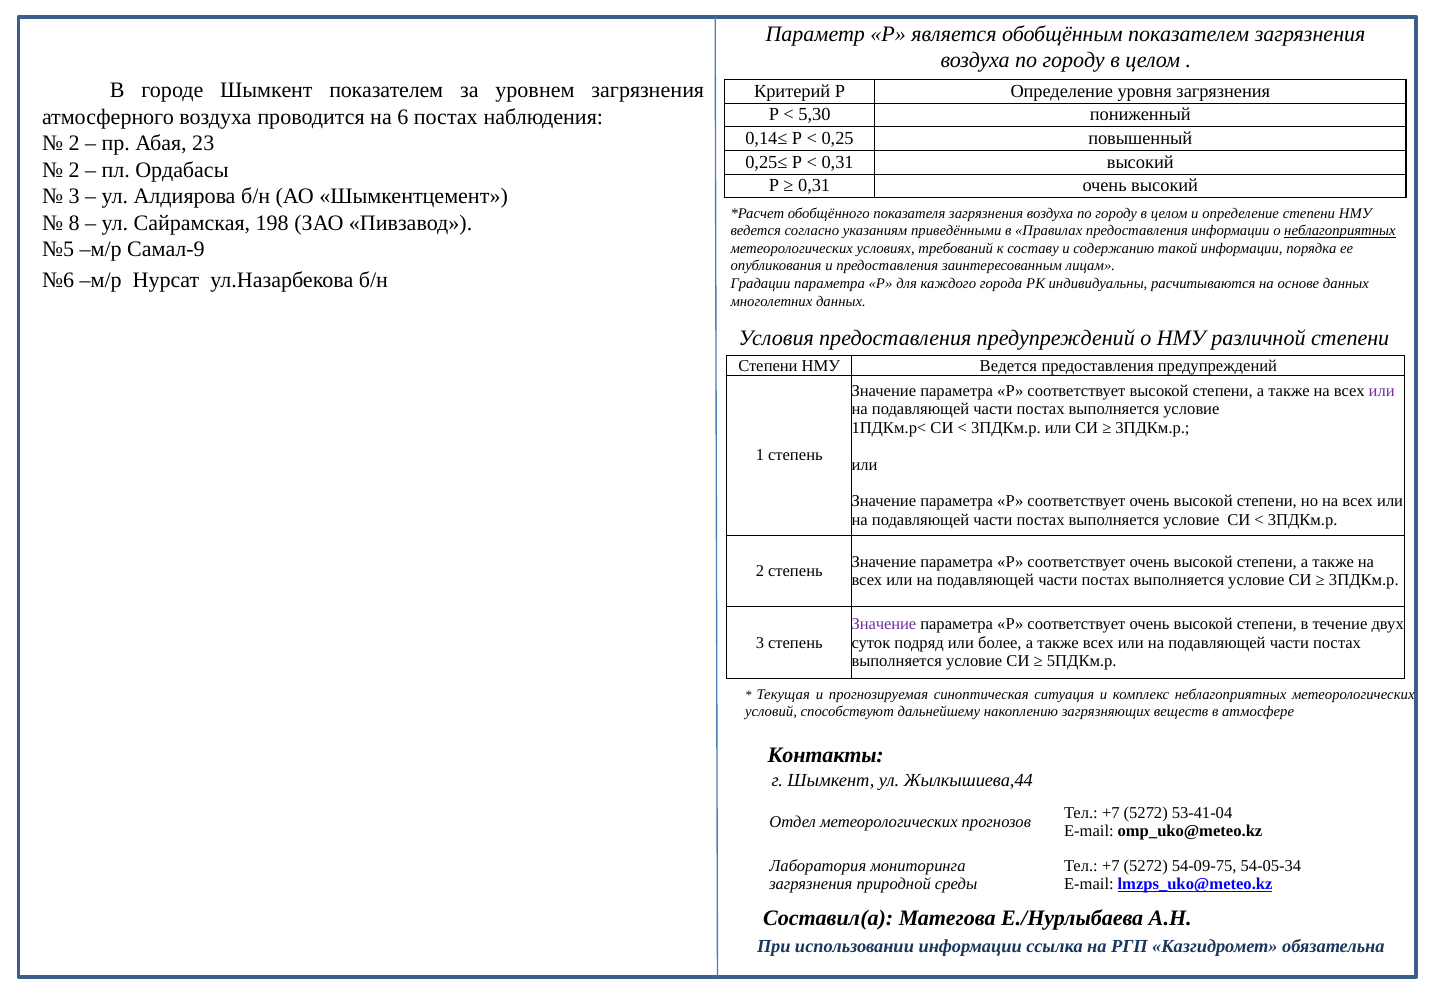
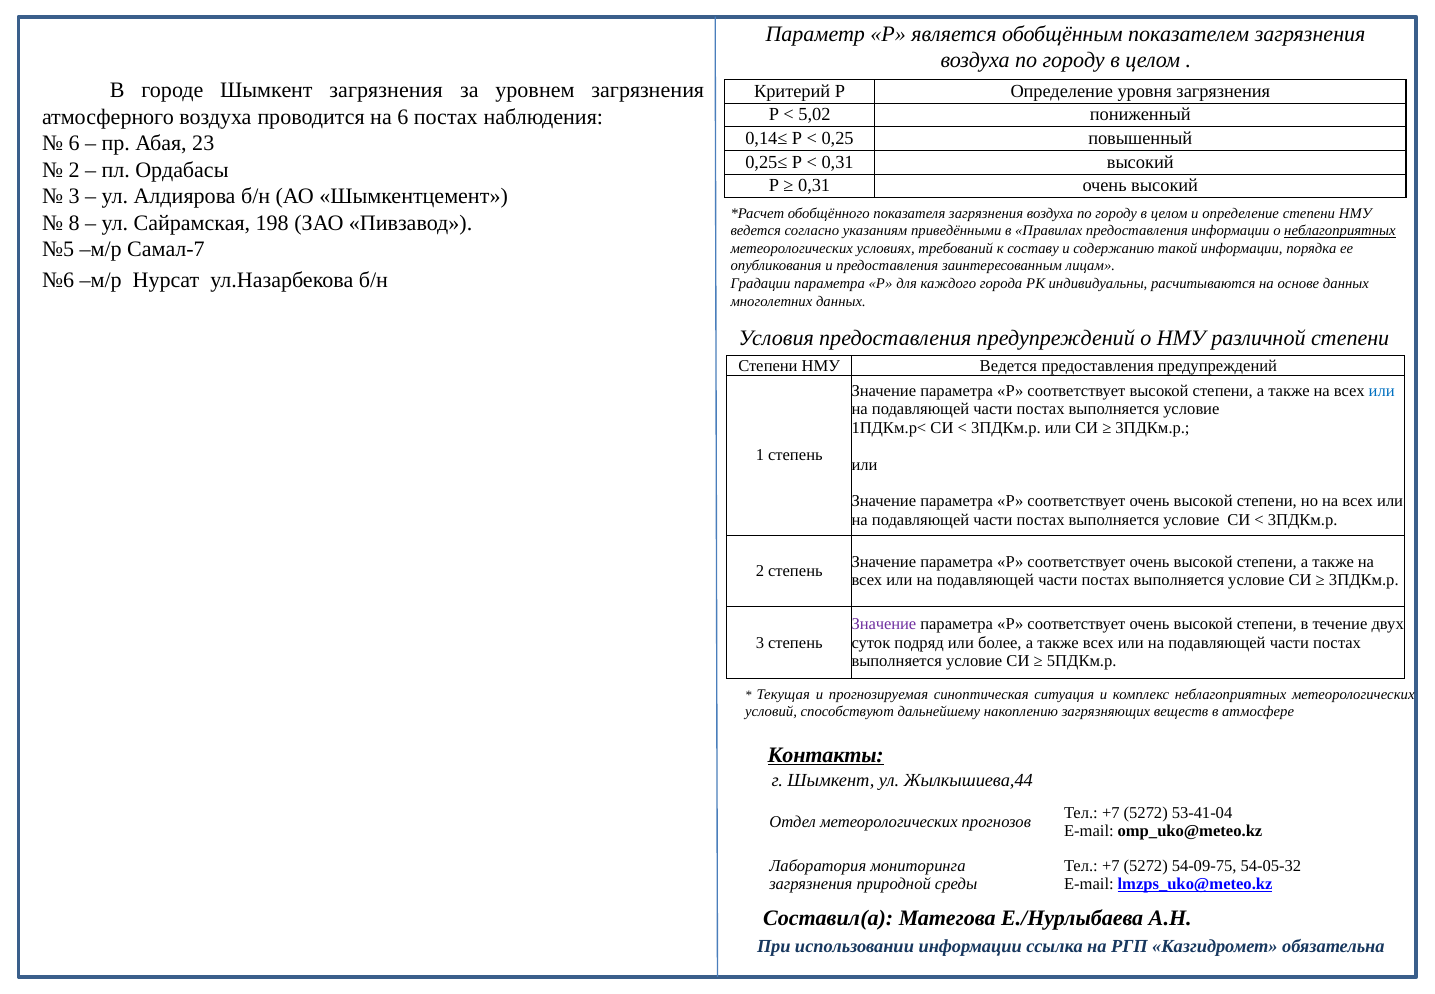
Шымкент показателем: показателем -> загрязнения
5,30: 5,30 -> 5,02
2 at (74, 143): 2 -> 6
Самал-9: Самал-9 -> Самал-7
или at (1382, 391) colour: purple -> blue
Контакты underline: none -> present
54-05-34: 54-05-34 -> 54-05-32
